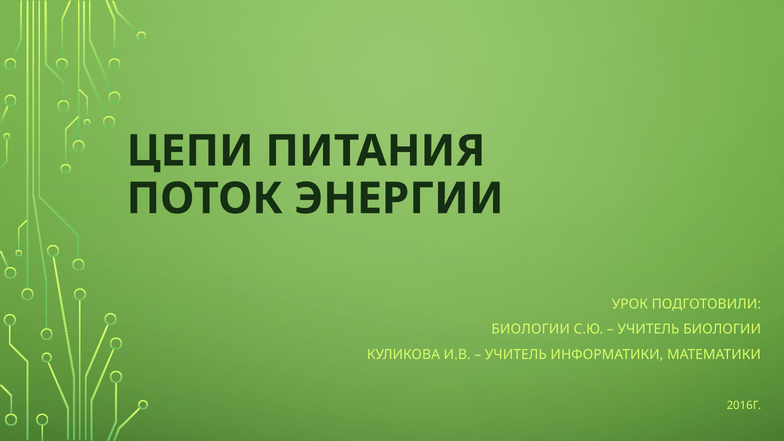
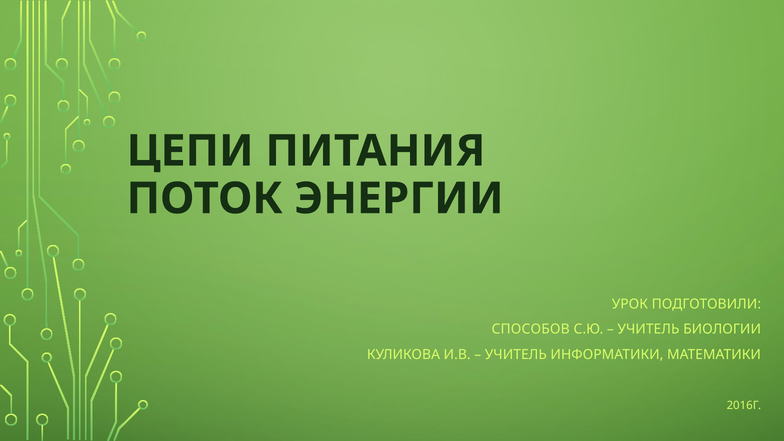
БИОЛОГИИ at (531, 329): БИОЛОГИИ -> СПОСОБОВ
